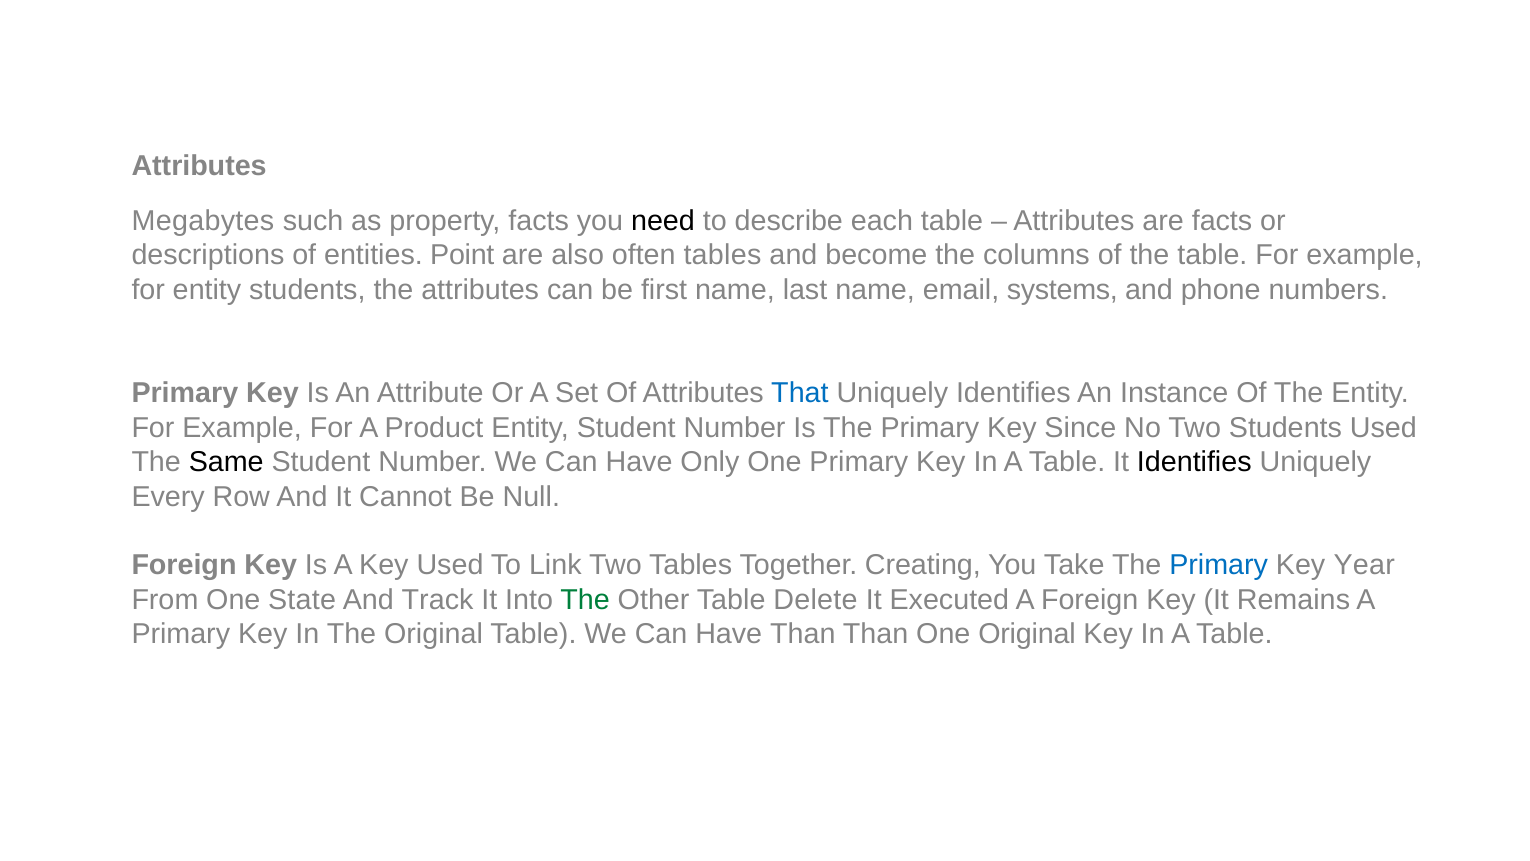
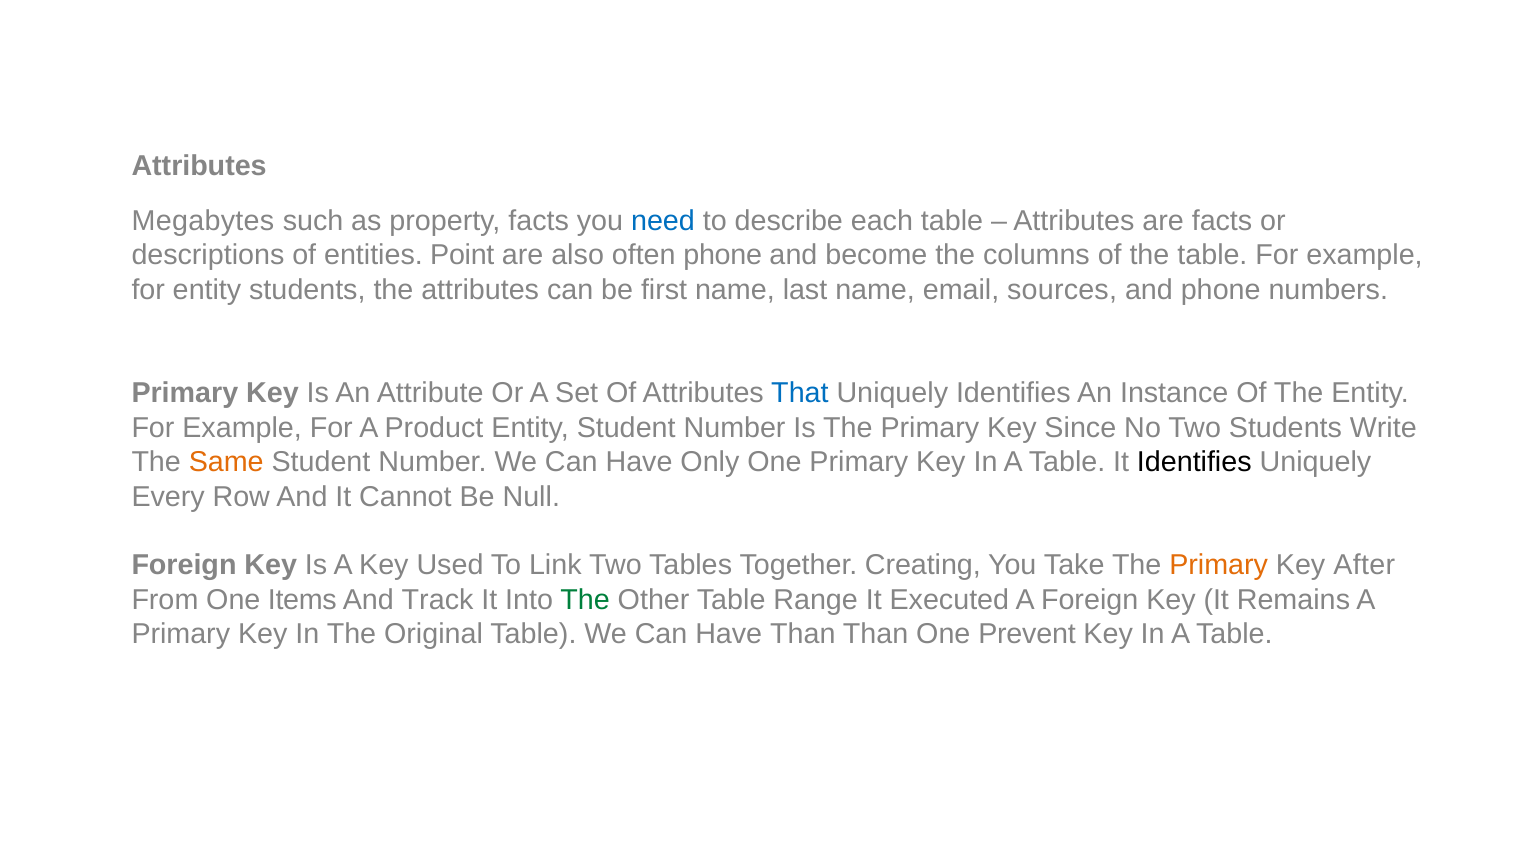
need colour: black -> blue
often tables: tables -> phone
systems: systems -> sources
Students Used: Used -> Write
Same colour: black -> orange
Primary at (1219, 565) colour: blue -> orange
Year: Year -> After
State: State -> Items
Delete: Delete -> Range
One Original: Original -> Prevent
